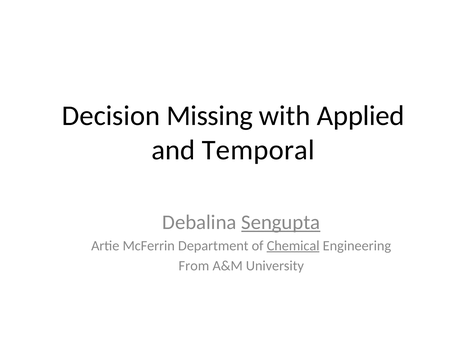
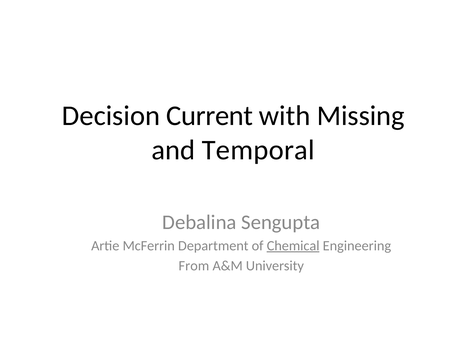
Missing: Missing -> Current
Applied: Applied -> Missing
Sengupta underline: present -> none
